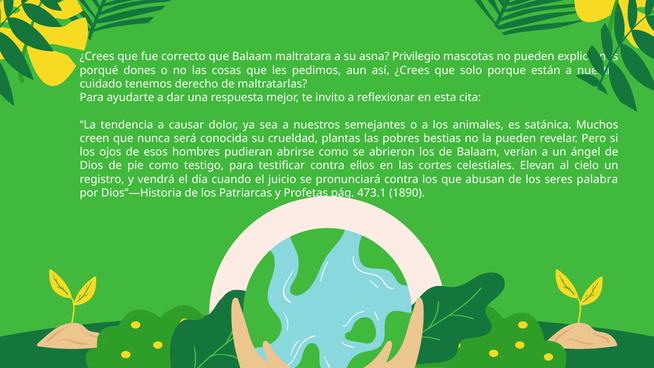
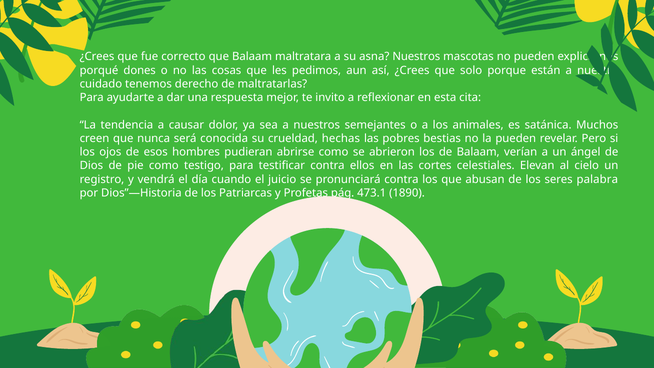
asna Privilegio: Privilegio -> Nuestros
plantas: plantas -> hechas
